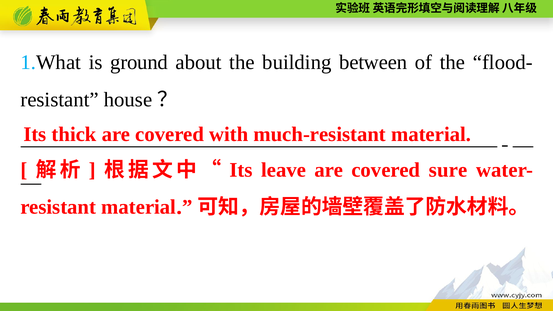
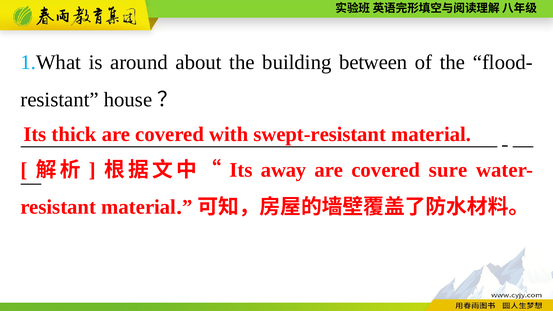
ground: ground -> around
much-resistant: much-resistant -> swept-resistant
leave: leave -> away
